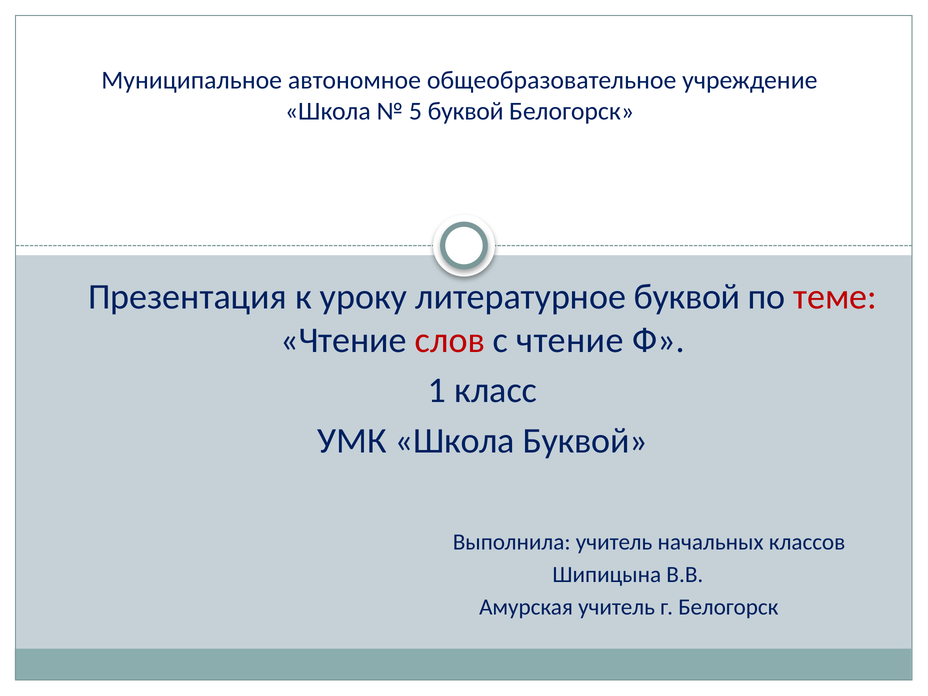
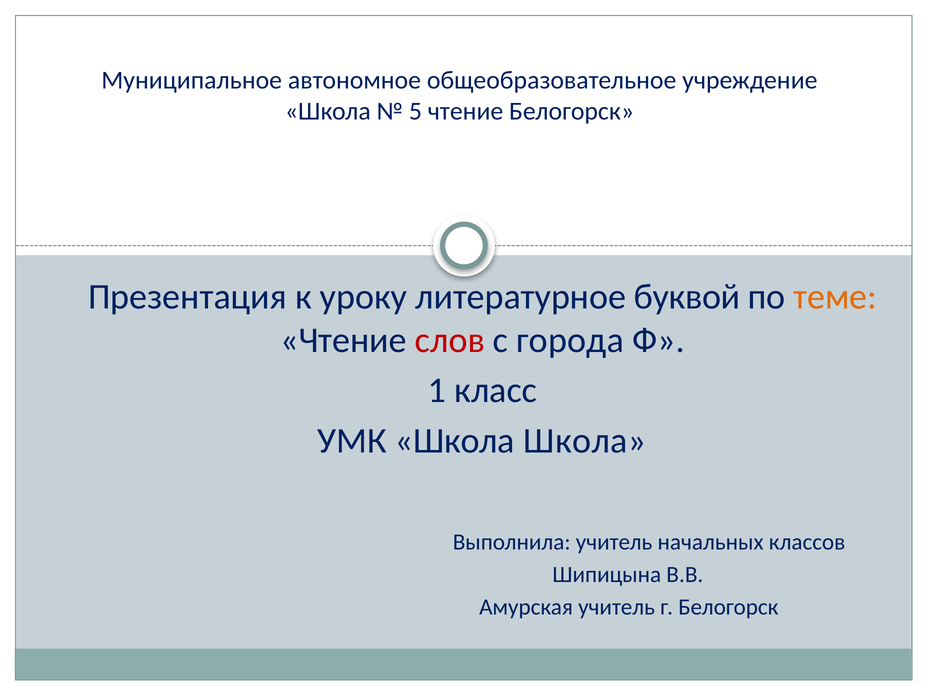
5 буквой: буквой -> чтение
теме colour: red -> orange
с чтение: чтение -> города
Школа Буквой: Буквой -> Школа
